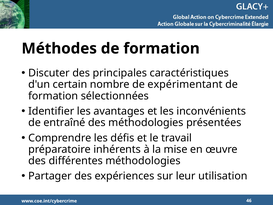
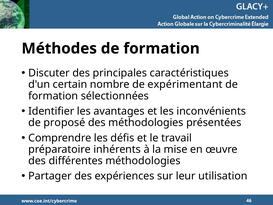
entraîné: entraîné -> proposé
